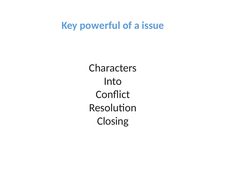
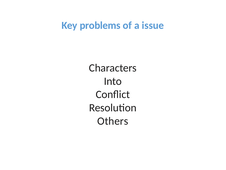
powerful: powerful -> problems
Closing: Closing -> Others
